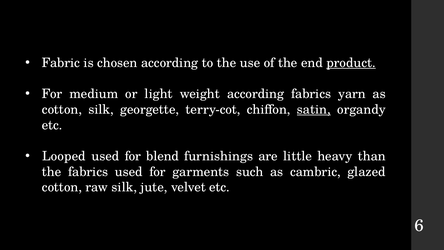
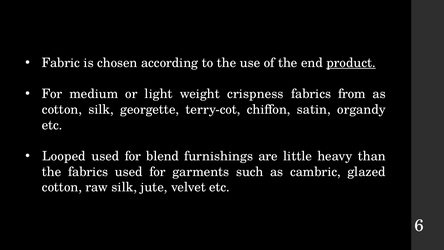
weight according: according -> crispness
yarn: yarn -> from
satin underline: present -> none
